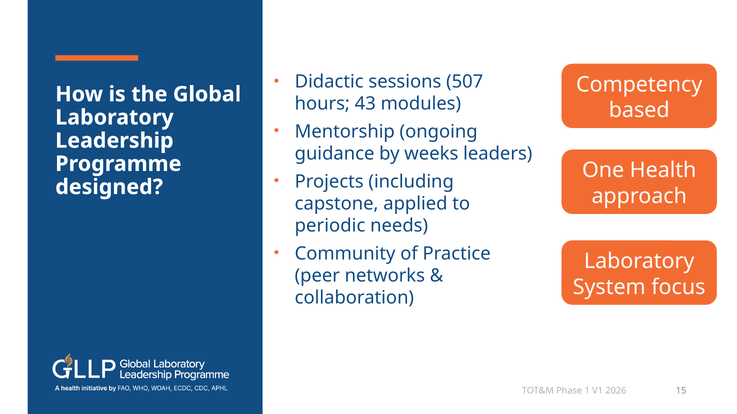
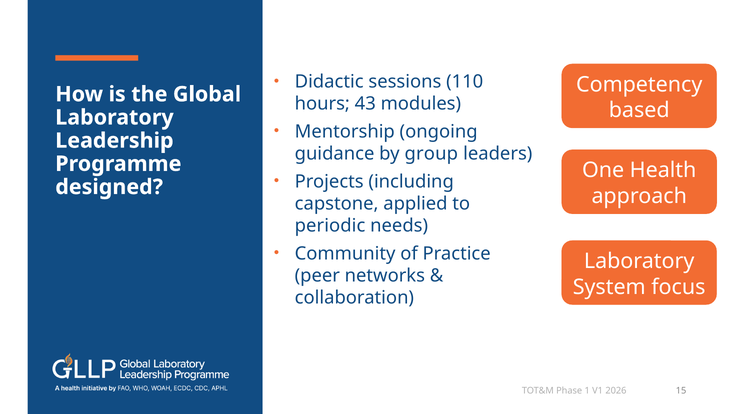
507: 507 -> 110
weeks: weeks -> group
